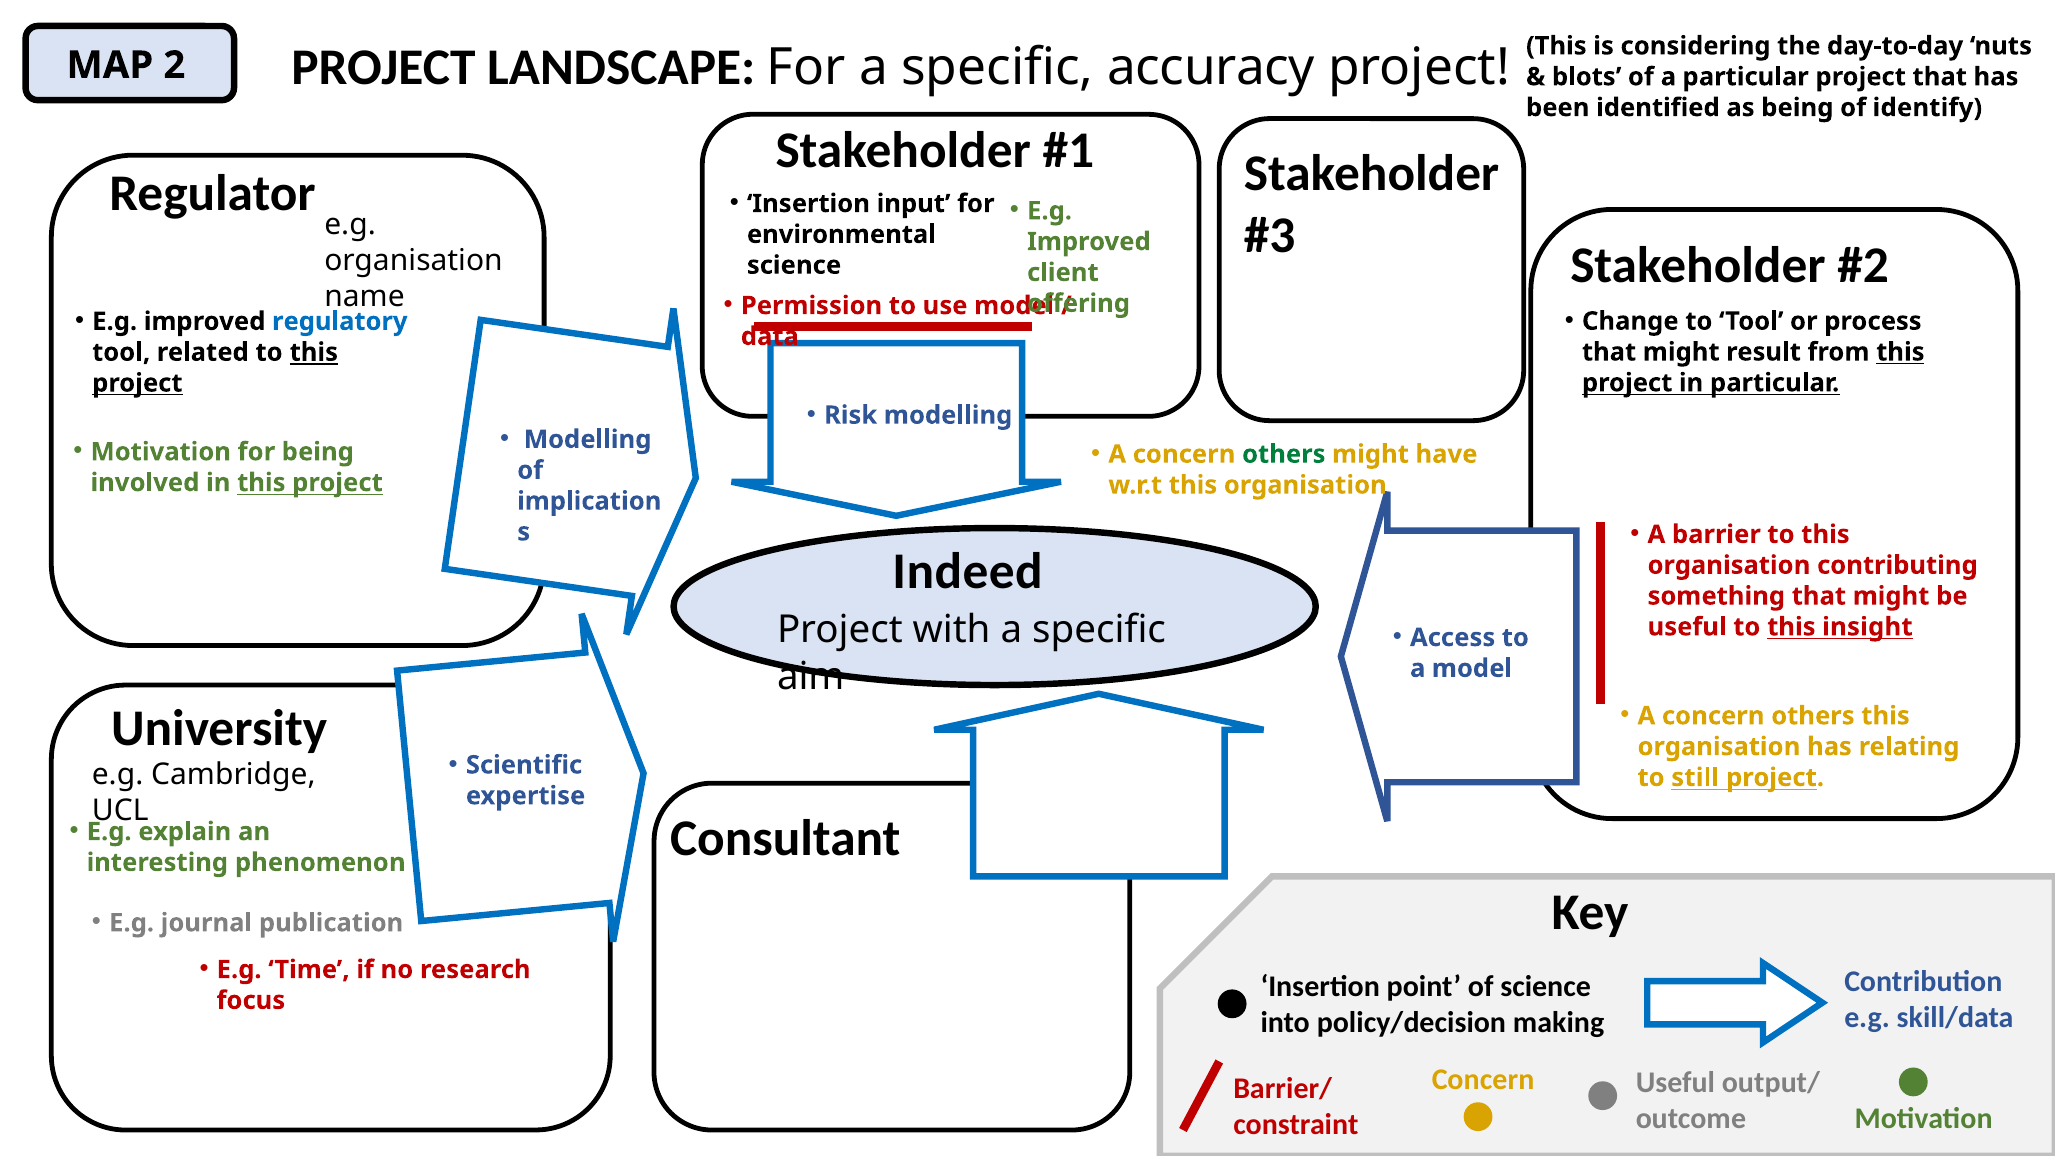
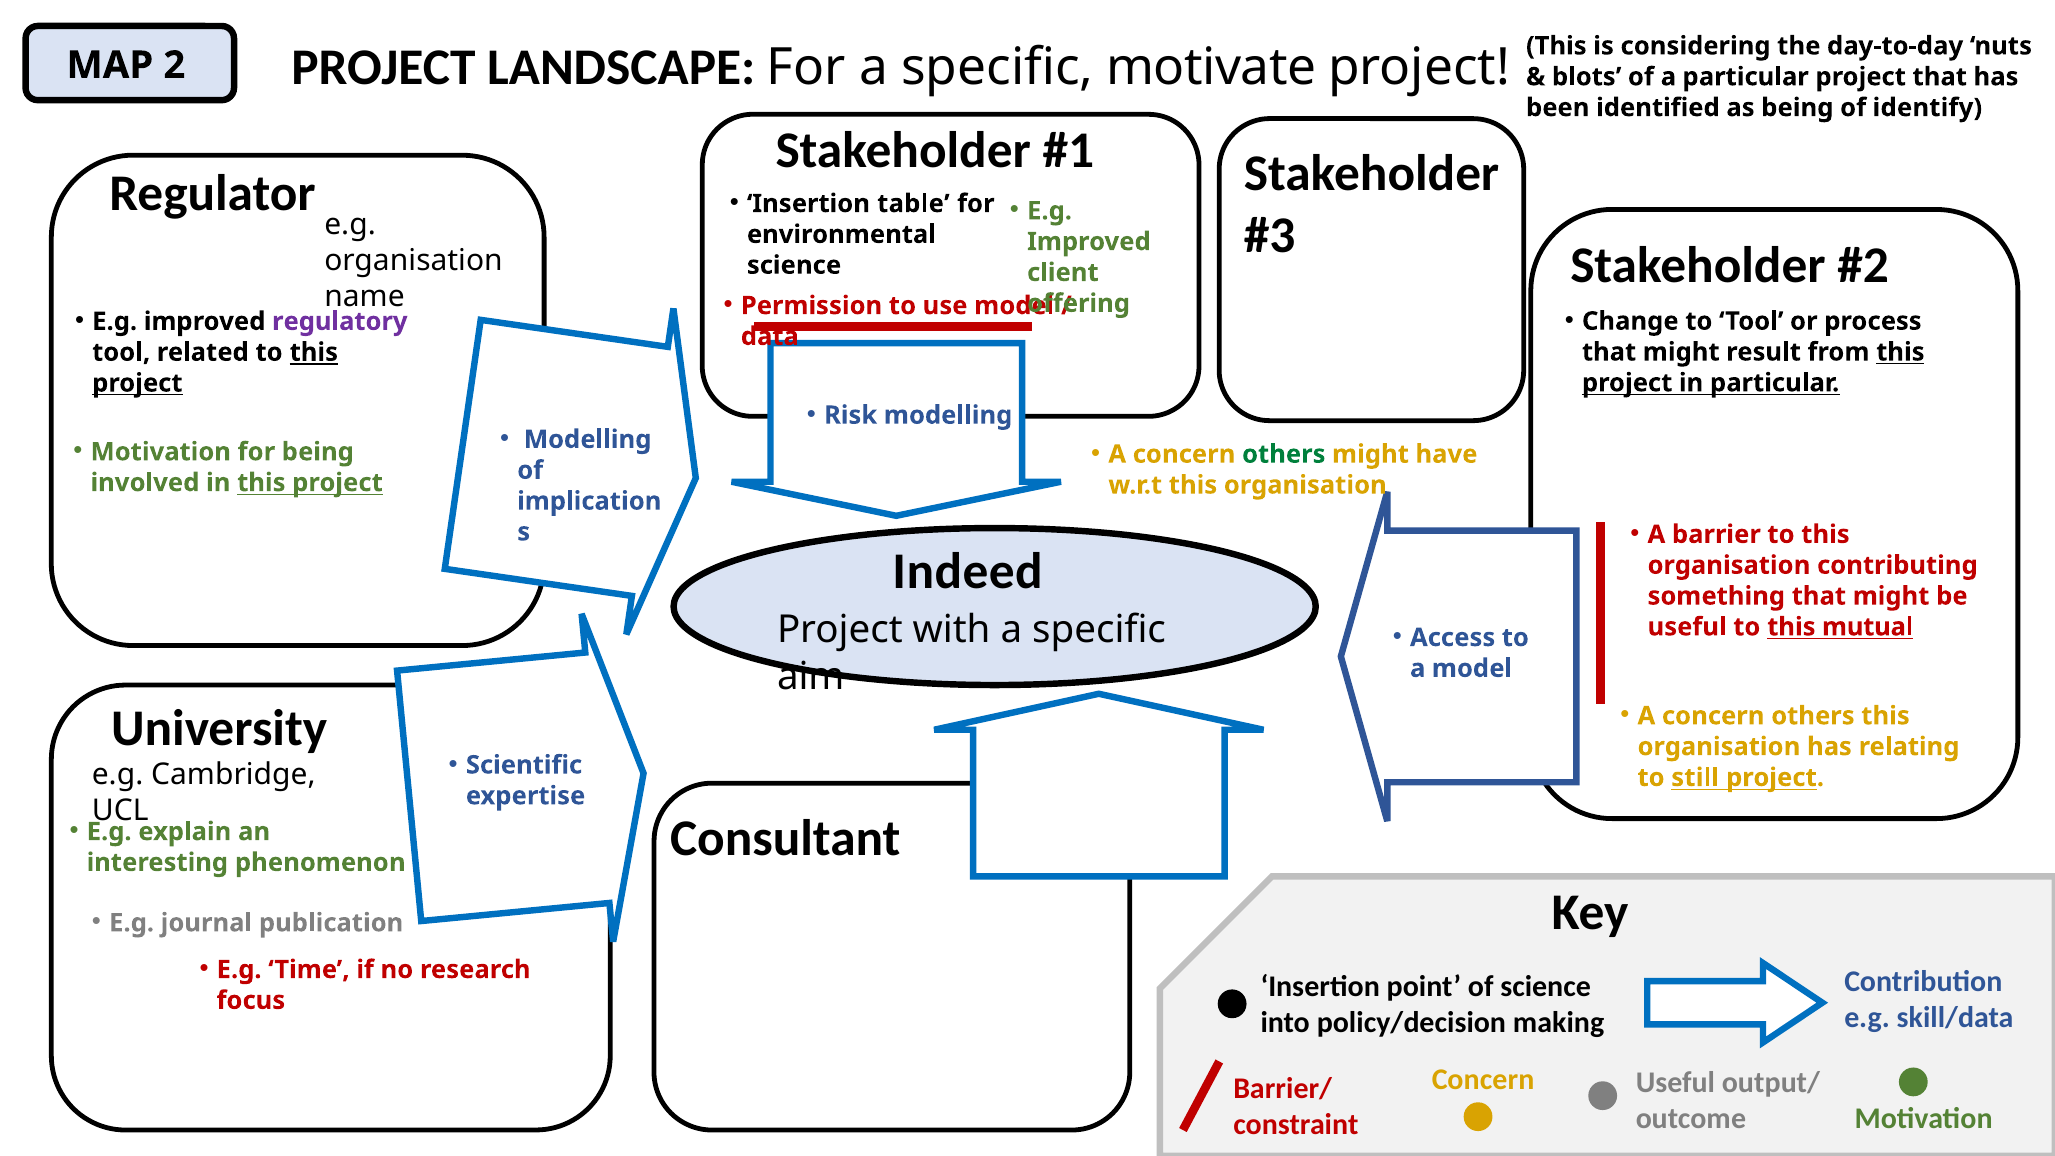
accuracy: accuracy -> motivate
input: input -> table
regulatory colour: blue -> purple
insight: insight -> mutual
